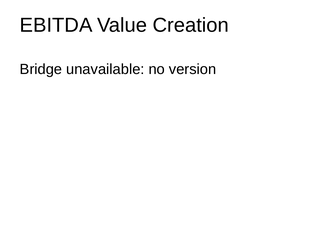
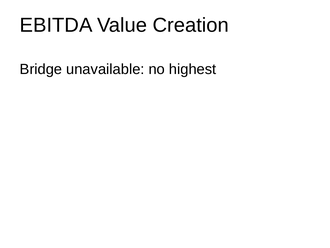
version: version -> highest
